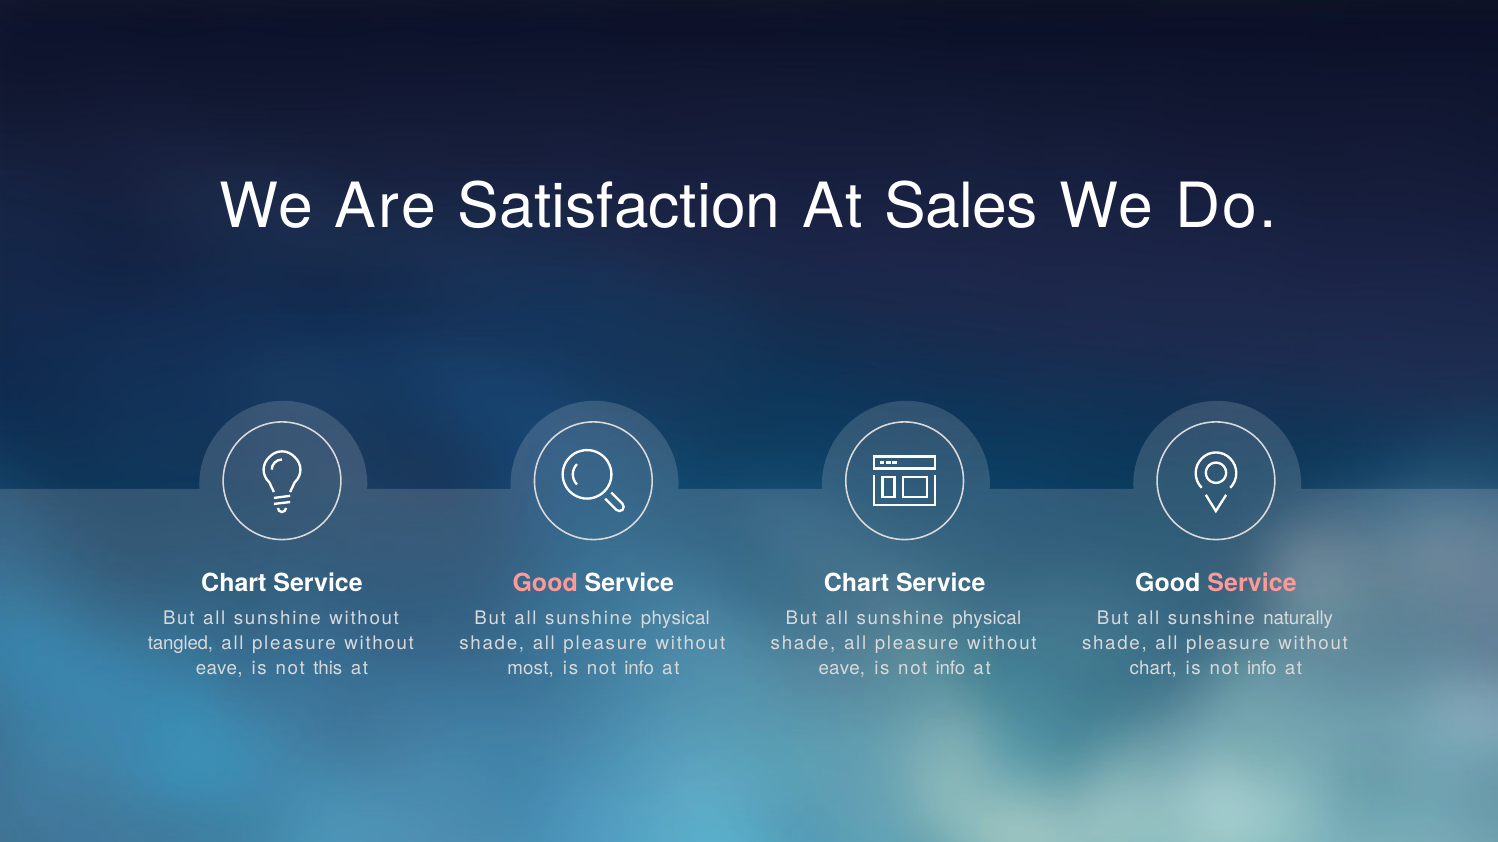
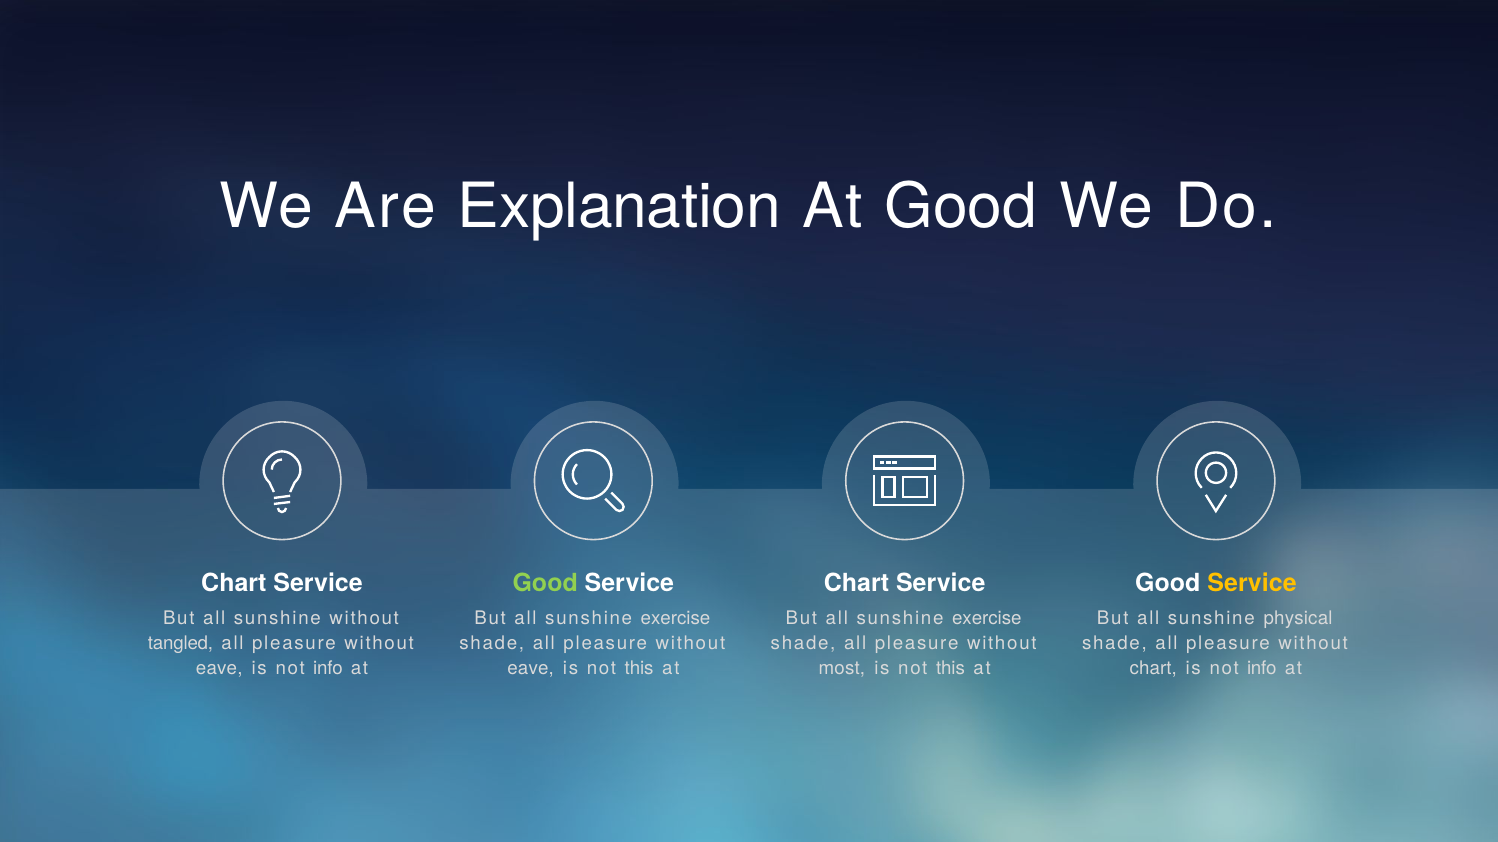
Satisfaction: Satisfaction -> Explanation
Sales at (961, 207): Sales -> Good
Good at (545, 584) colour: pink -> light green
Service at (1252, 584) colour: pink -> yellow
physical at (675, 619): physical -> exercise
physical at (987, 619): physical -> exercise
naturally: naturally -> physical
this at (328, 669): this -> info
most at (531, 669): most -> eave
info at (639, 669): info -> this
eave at (842, 669): eave -> most
info at (951, 669): info -> this
